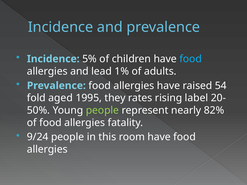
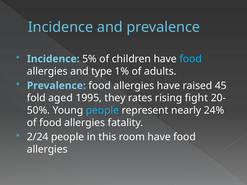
lead: lead -> type
54: 54 -> 45
label: label -> fight
people at (102, 110) colour: light green -> light blue
82%: 82% -> 24%
9/24: 9/24 -> 2/24
